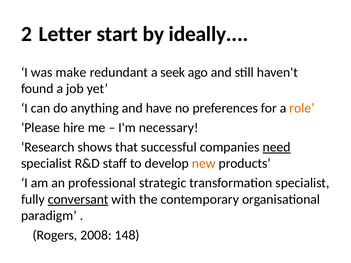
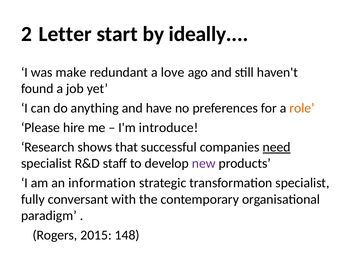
seek: seek -> love
necessary: necessary -> introduce
new colour: orange -> purple
professional: professional -> information
conversant underline: present -> none
2008: 2008 -> 2015
